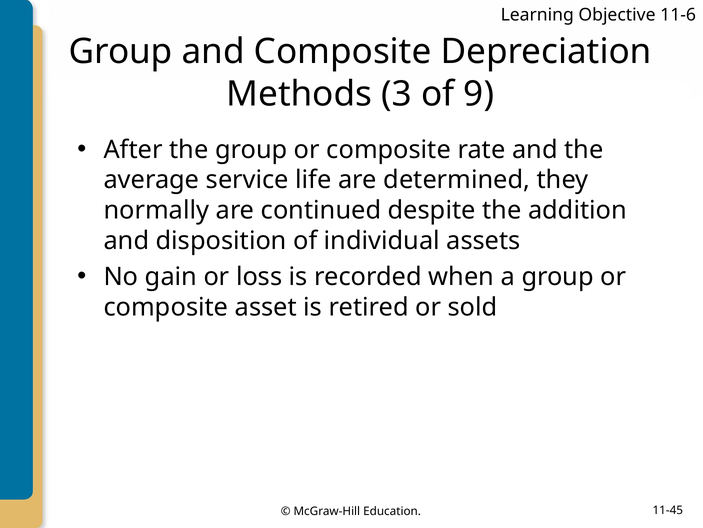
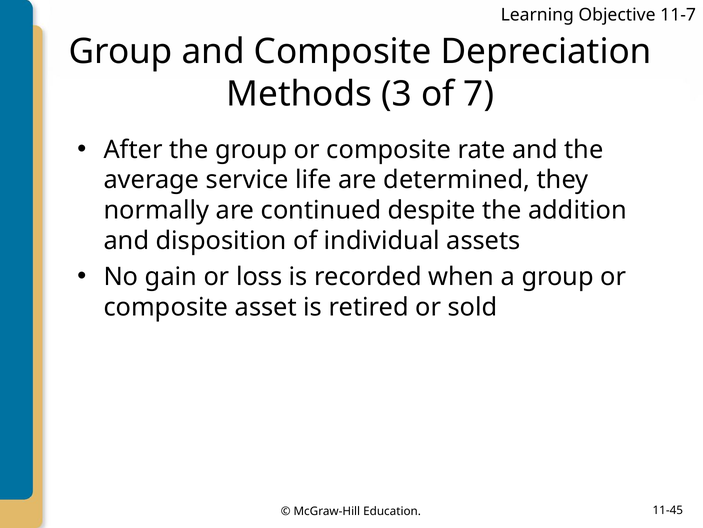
11-6: 11-6 -> 11-7
9: 9 -> 7
